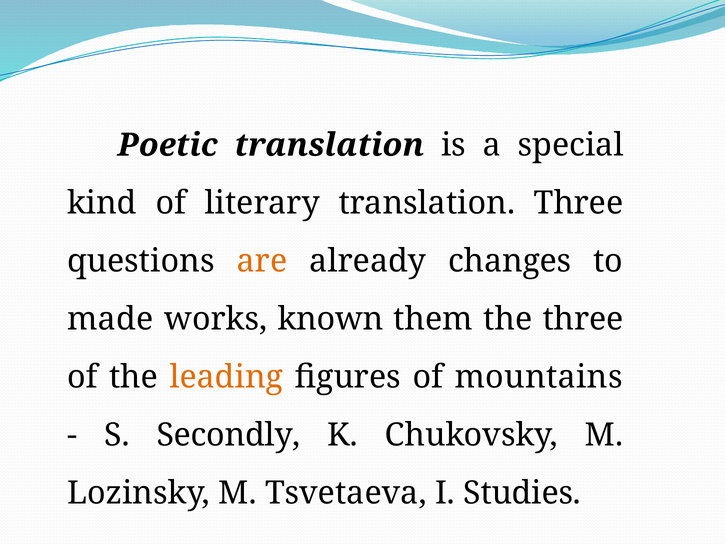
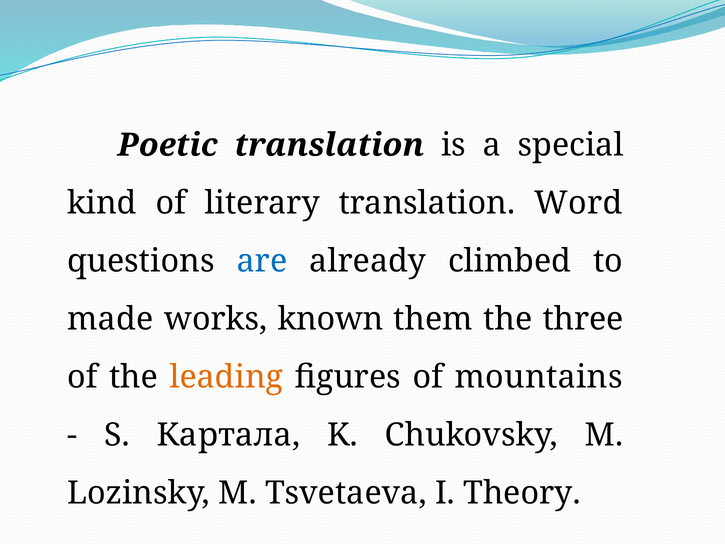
translation Three: Three -> Word
are colour: orange -> blue
changes: changes -> climbed
Secondly: Secondly -> Картала
Studies: Studies -> Theory
